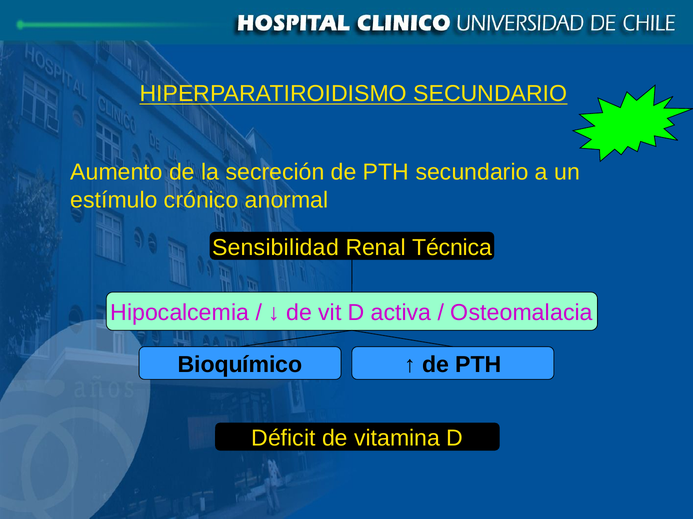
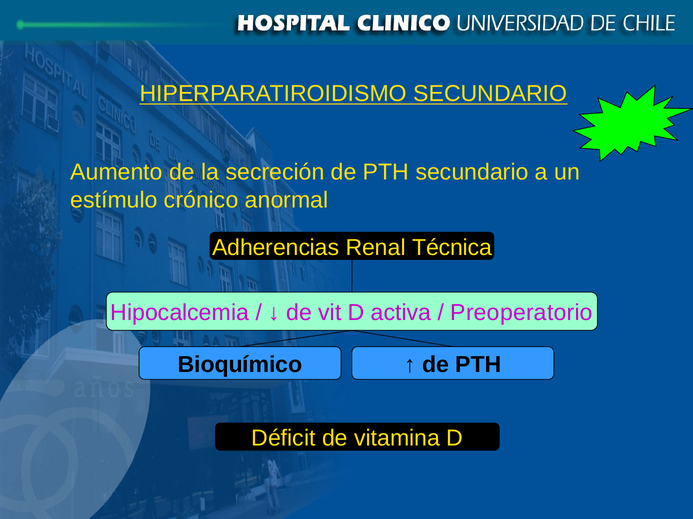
Sensibilidad: Sensibilidad -> Adherencias
Osteomalacia: Osteomalacia -> Preoperatorio
